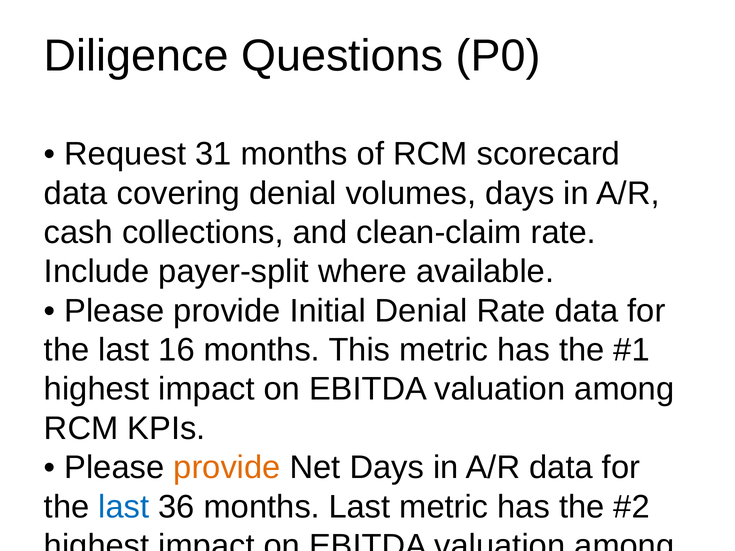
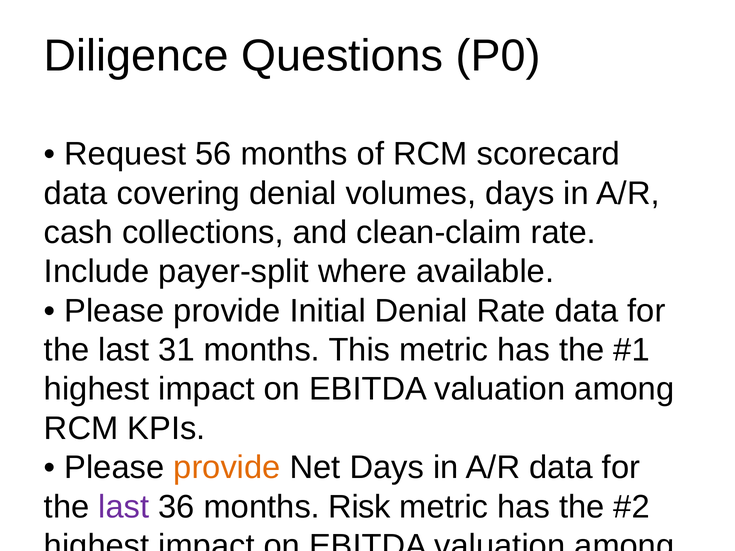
31: 31 -> 56
16: 16 -> 31
last at (124, 507) colour: blue -> purple
months Last: Last -> Risk
